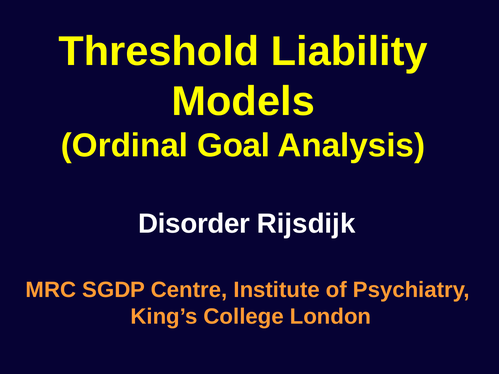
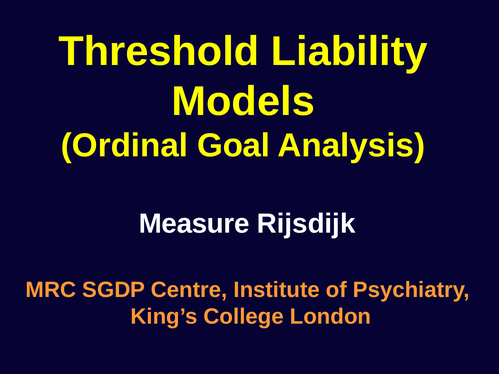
Disorder: Disorder -> Measure
